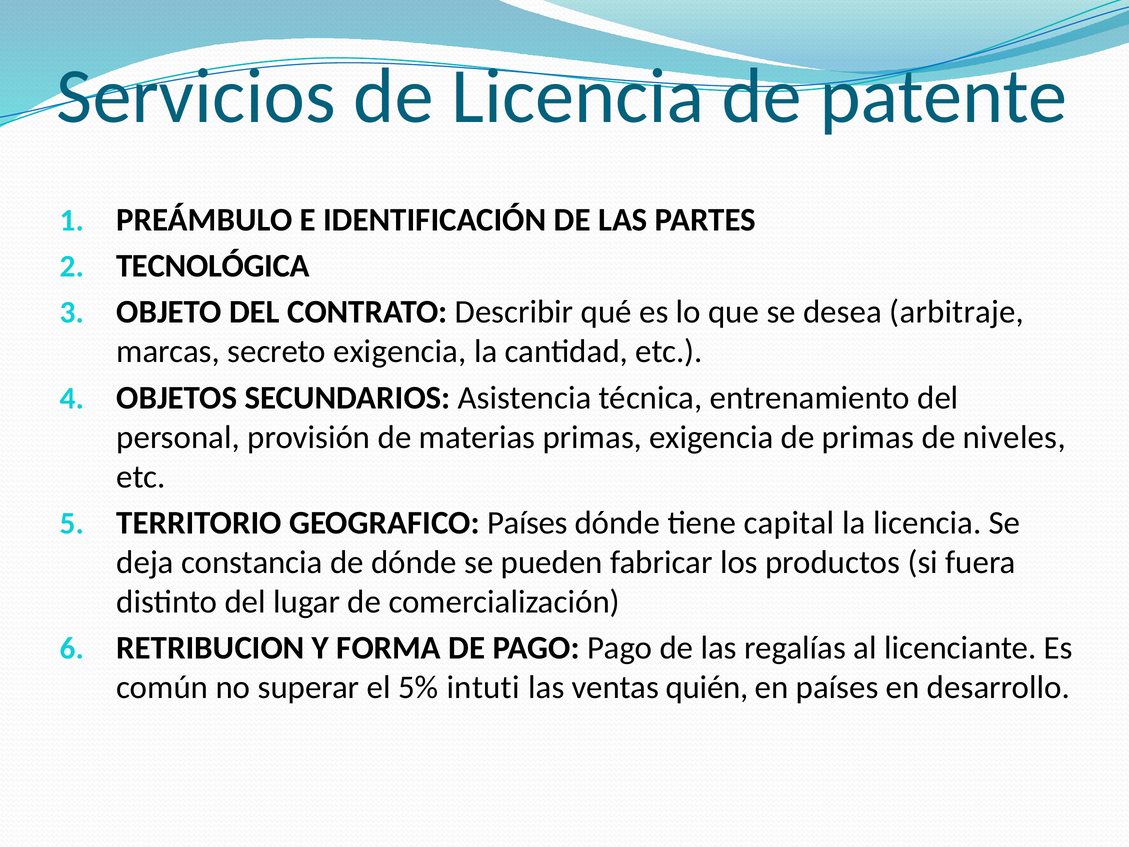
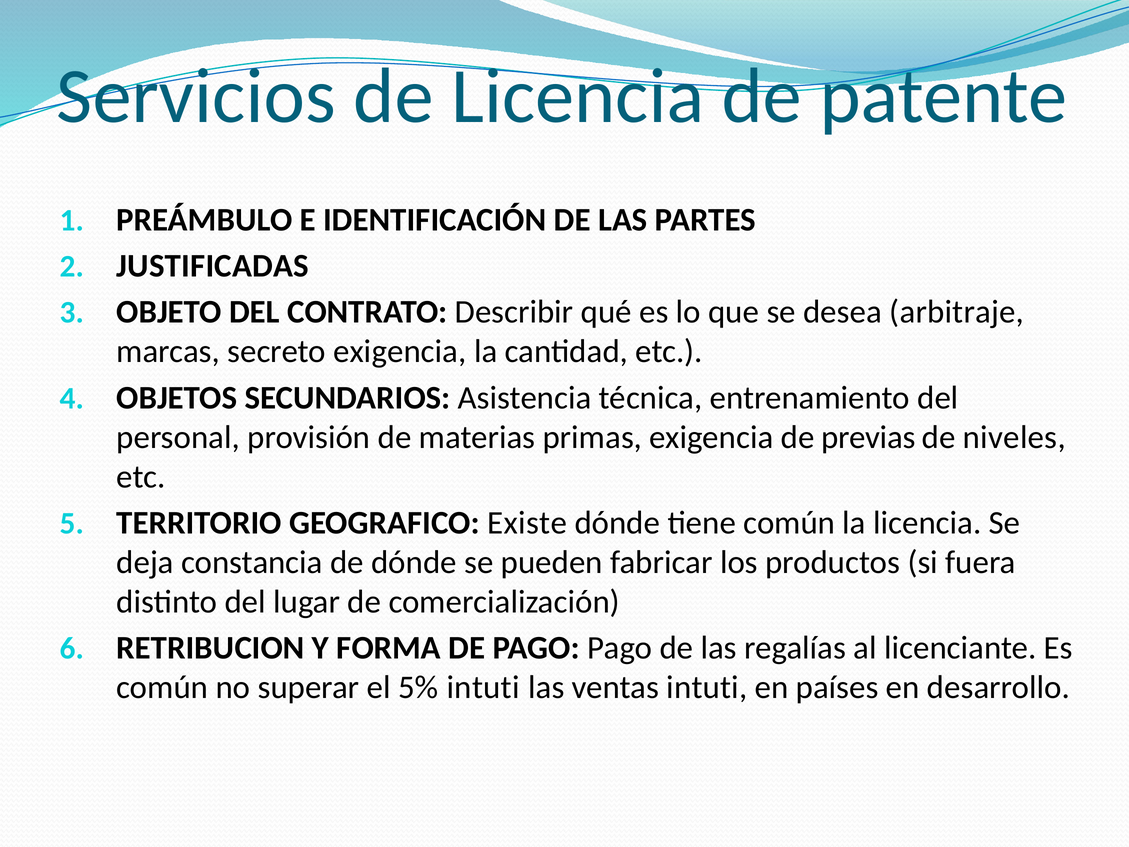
TECNOLÓGICA: TECNOLÓGICA -> JUSTIFICADAS
de primas: primas -> previas
GEOGRAFICO Países: Países -> Existe
tiene capital: capital -> común
ventas quién: quién -> intuti
